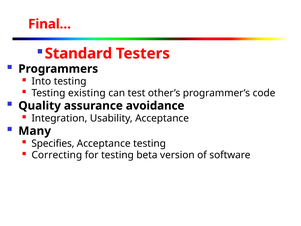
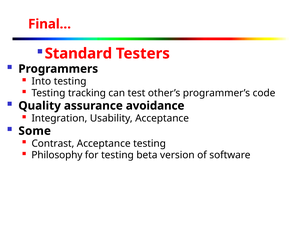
existing: existing -> tracking
Many: Many -> Some
Specifies: Specifies -> Contrast
Correcting: Correcting -> Philosophy
